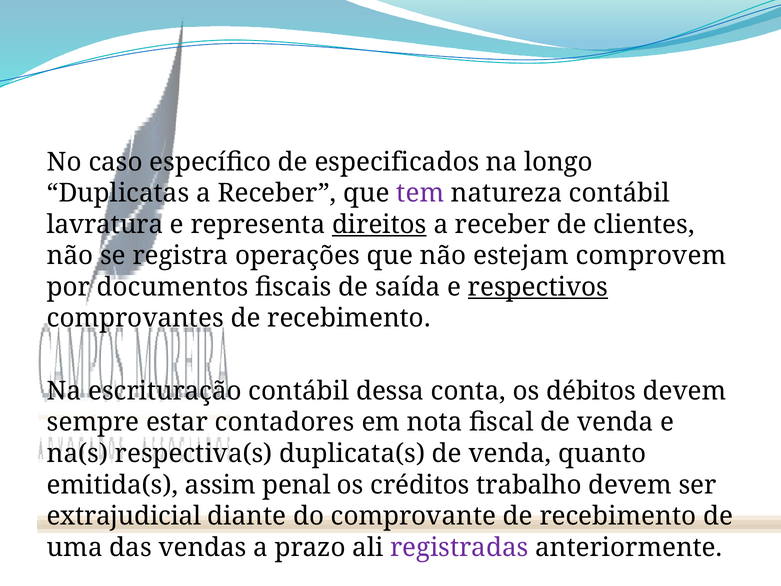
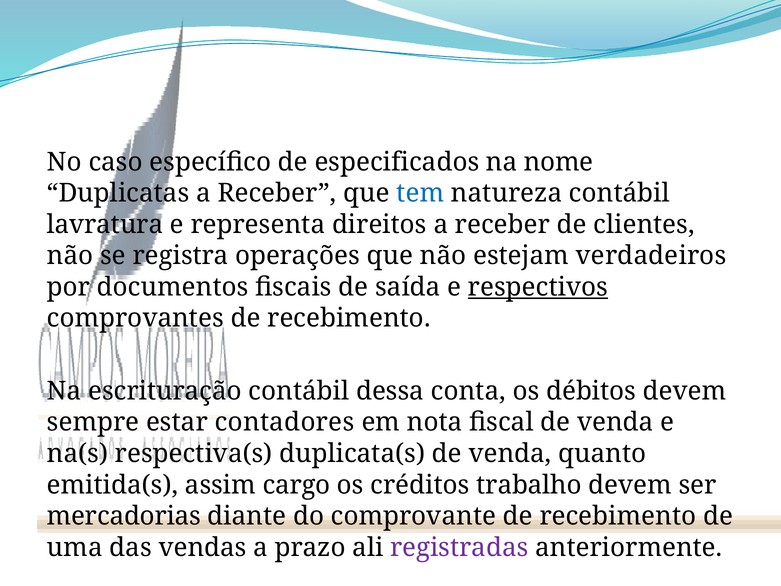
longo: longo -> nome
tem colour: purple -> blue
direitos underline: present -> none
comprovem: comprovem -> verdadeiros
penal: penal -> cargo
extrajudicial: extrajudicial -> mercadorias
